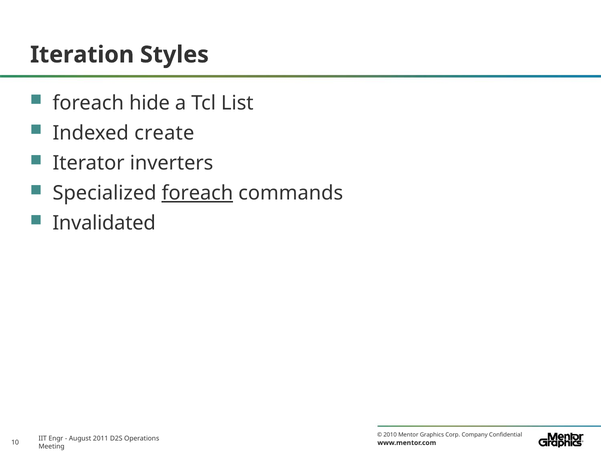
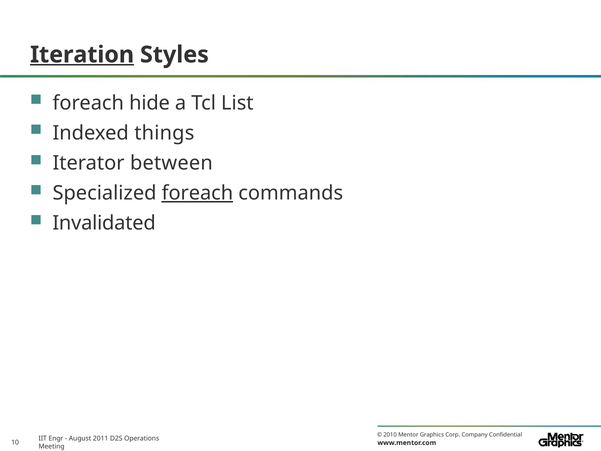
Iteration underline: none -> present
create: create -> things
inverters: inverters -> between
